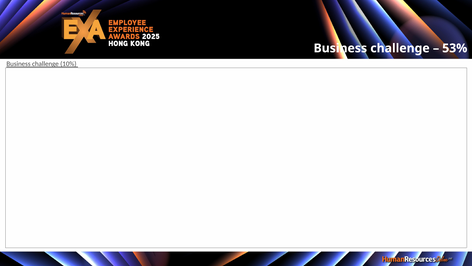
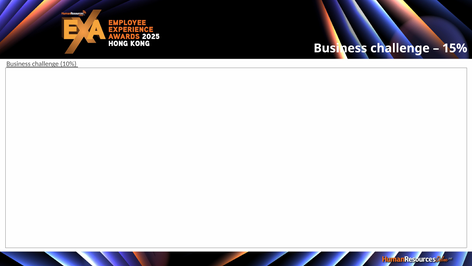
53%: 53% -> 15%
